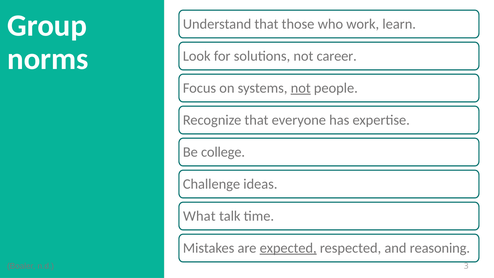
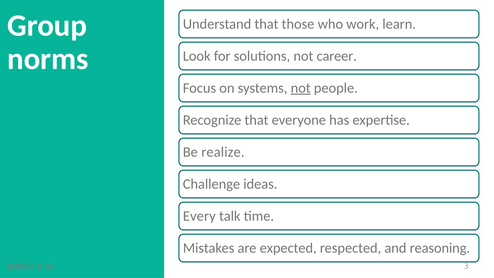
college: college -> realize
What: What -> Every
expected underline: present -> none
